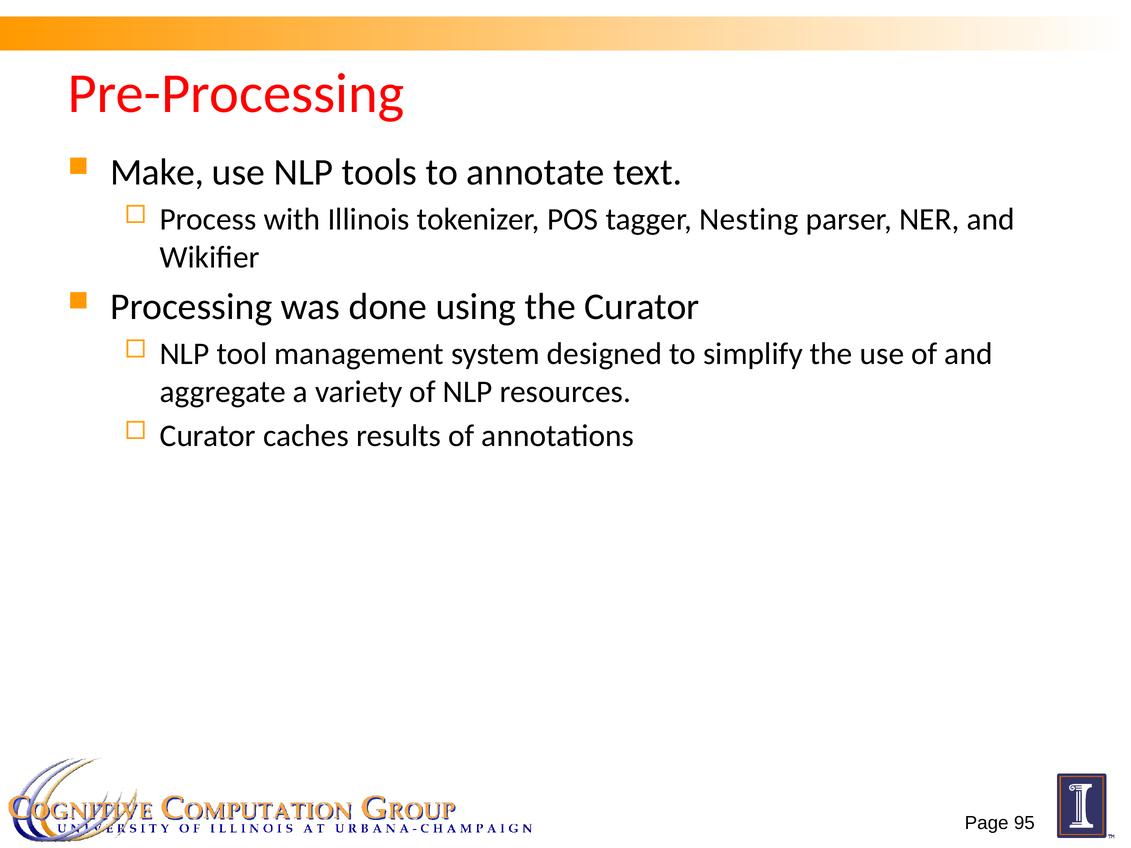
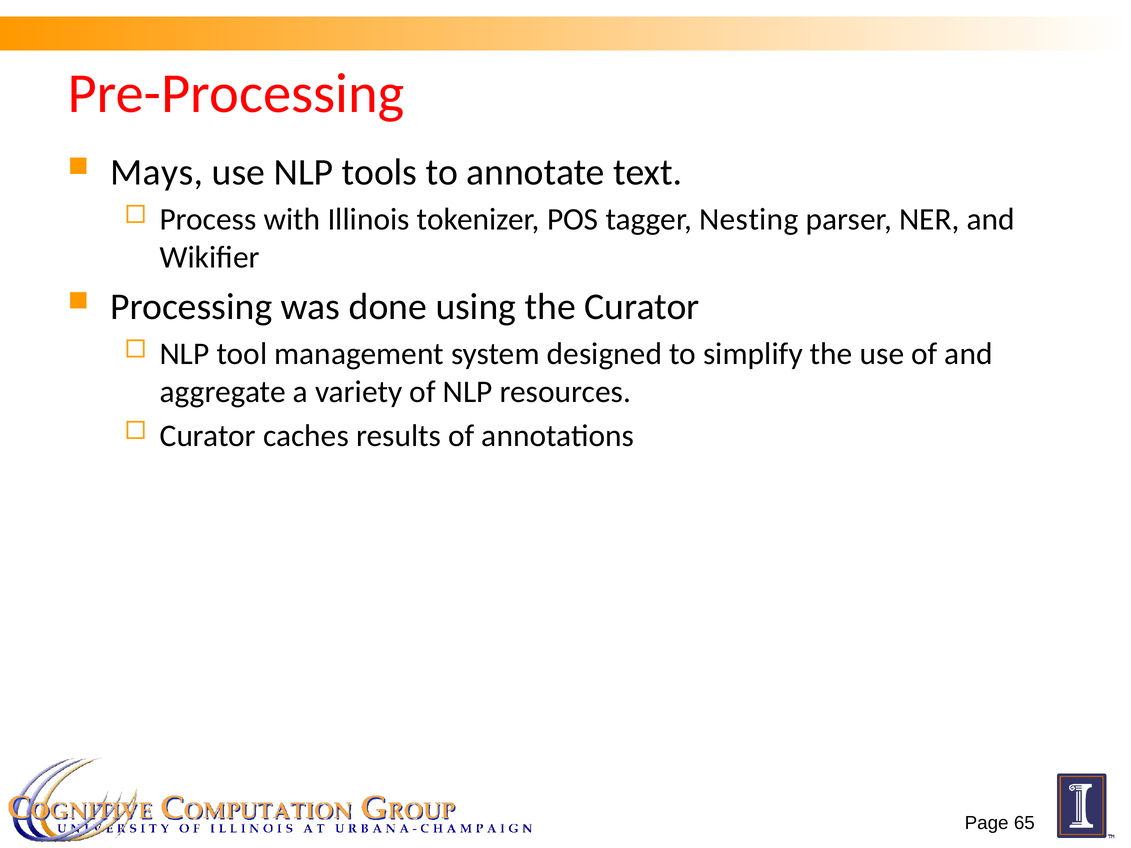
Make: Make -> Mays
95: 95 -> 65
